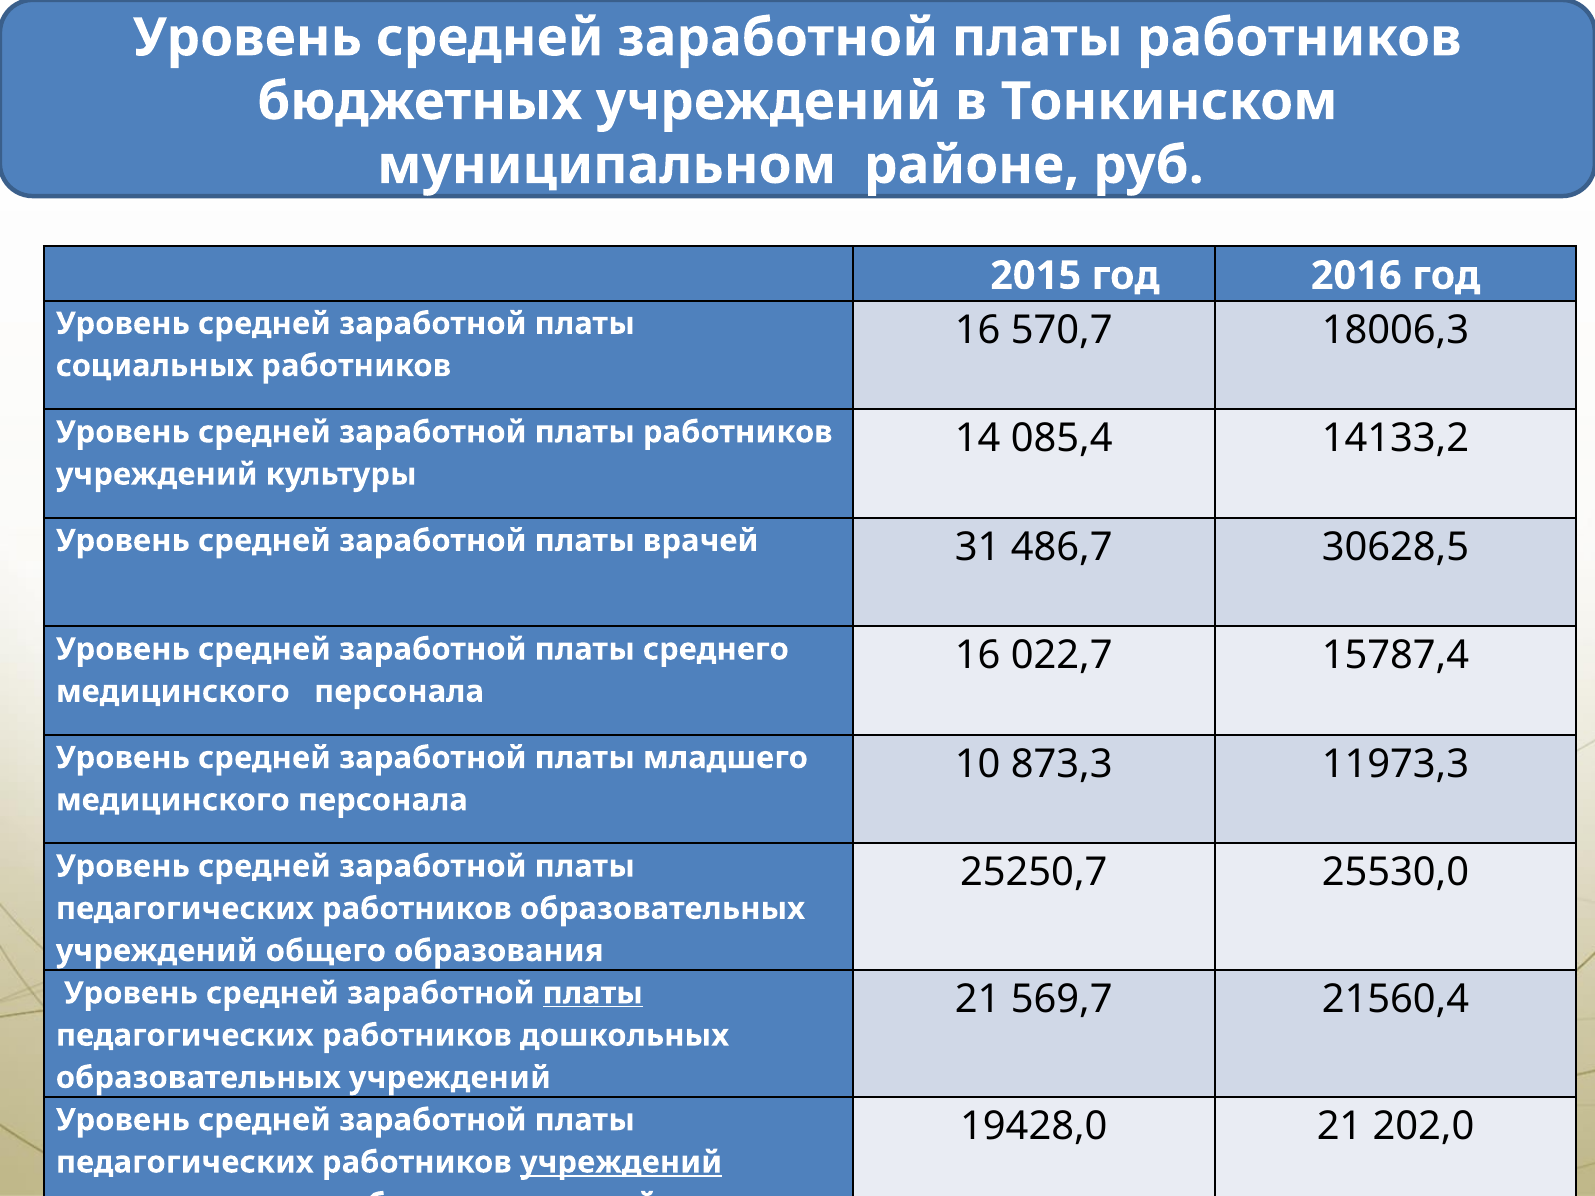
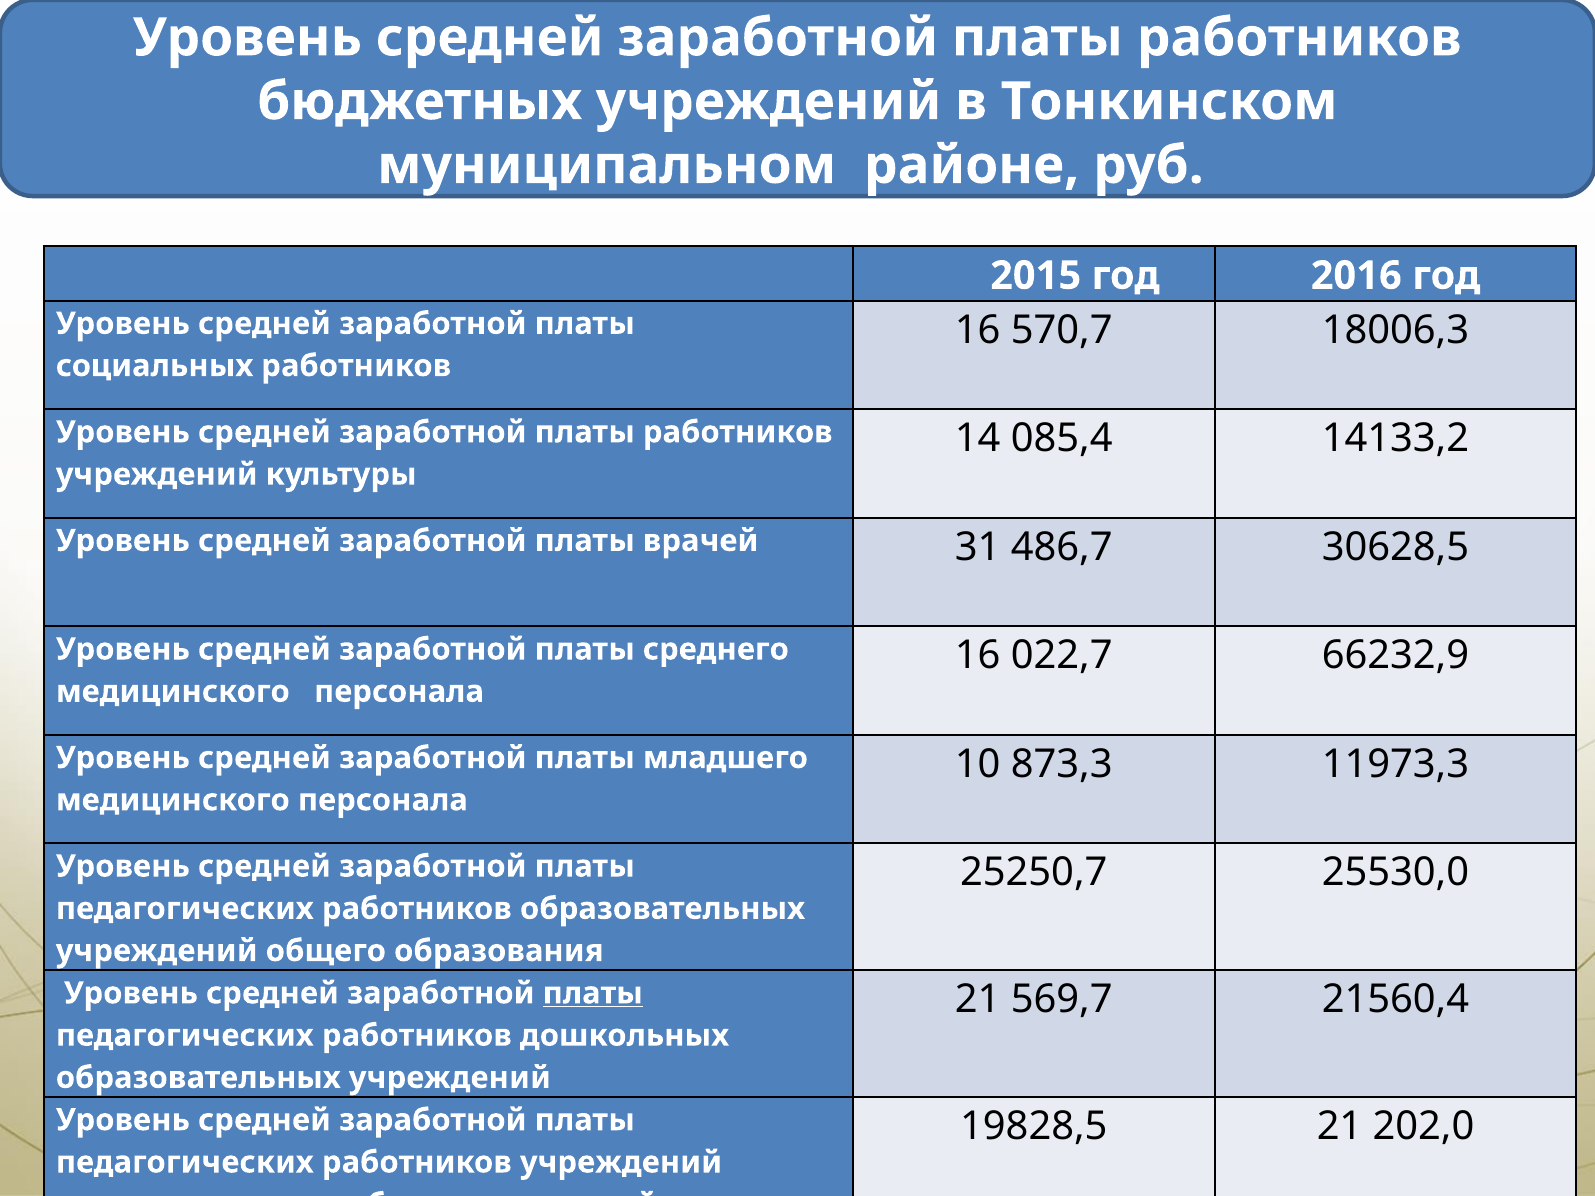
15787,4: 15787,4 -> 66232,9
19428,0: 19428,0 -> 19828,5
учреждений at (621, 1163) underline: present -> none
